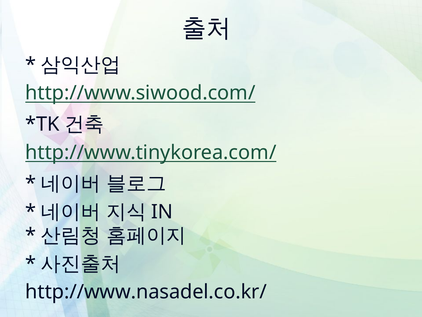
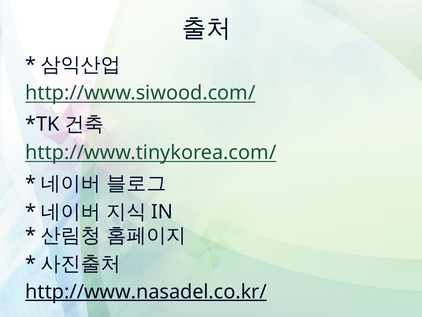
http://www.nasadel.co.kr/ underline: none -> present
